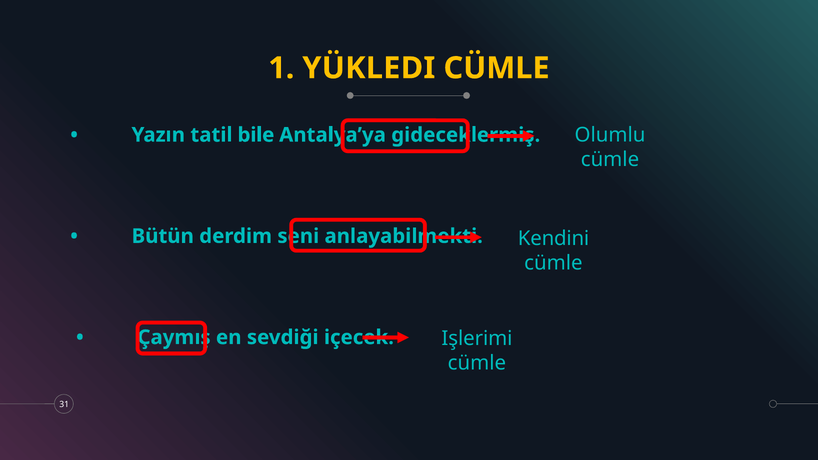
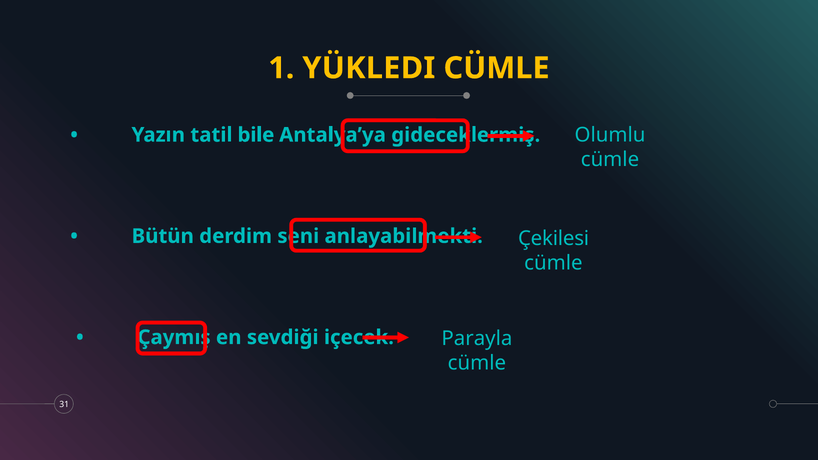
Kendini: Kendini -> Çekilesi
Işlerimi: Işlerimi -> Parayla
